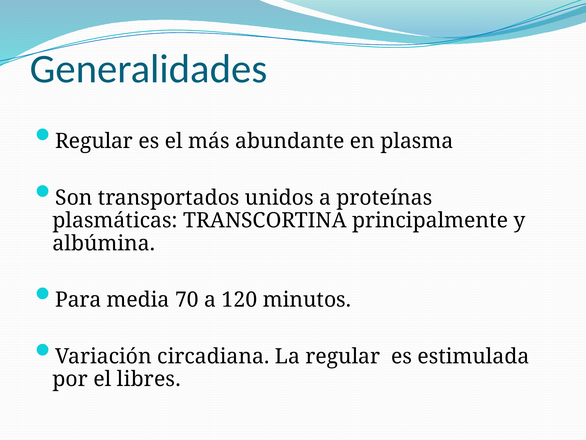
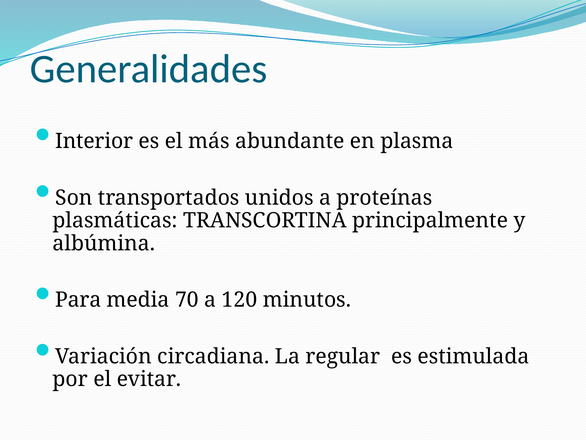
Regular at (94, 141): Regular -> Interior
libres: libres -> evitar
